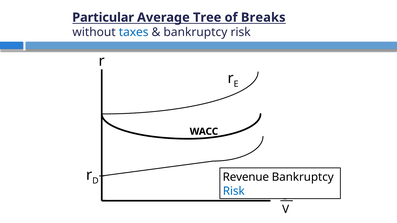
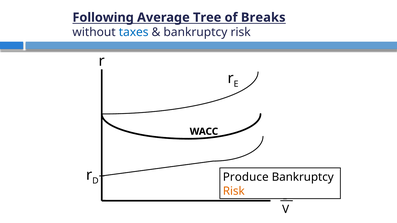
Particular: Particular -> Following
Revenue: Revenue -> Produce
Risk at (234, 191) colour: blue -> orange
